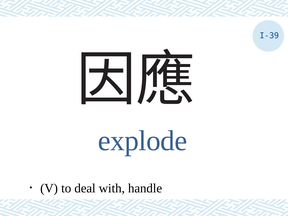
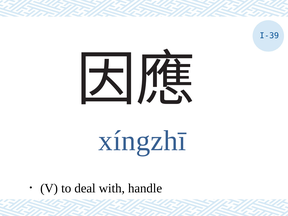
explode: explode -> xíngzhī
